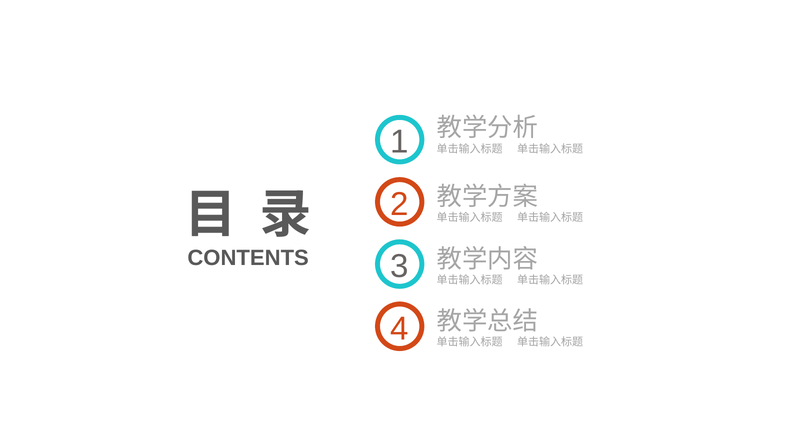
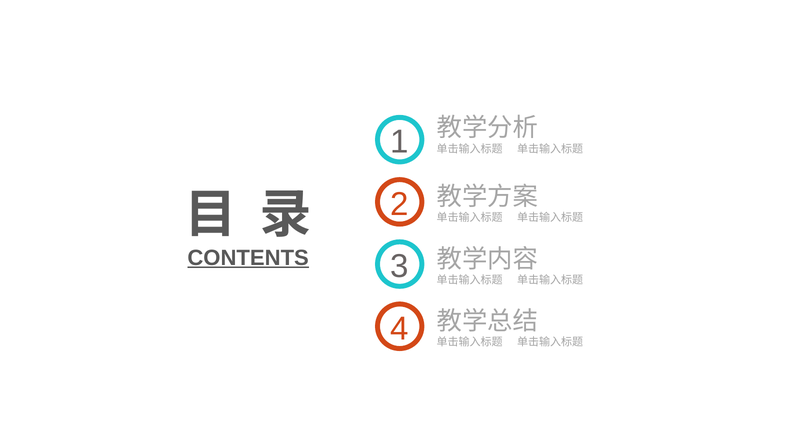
CONTENTS underline: none -> present
